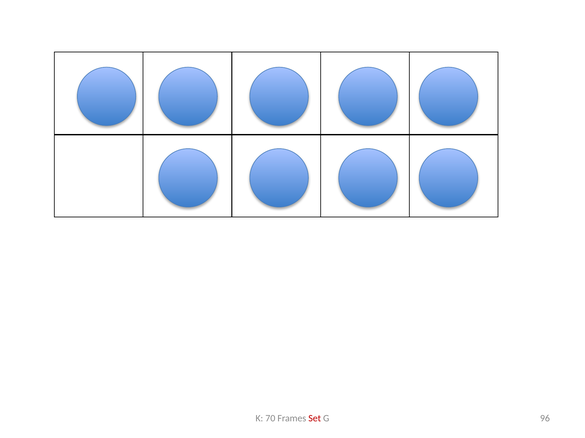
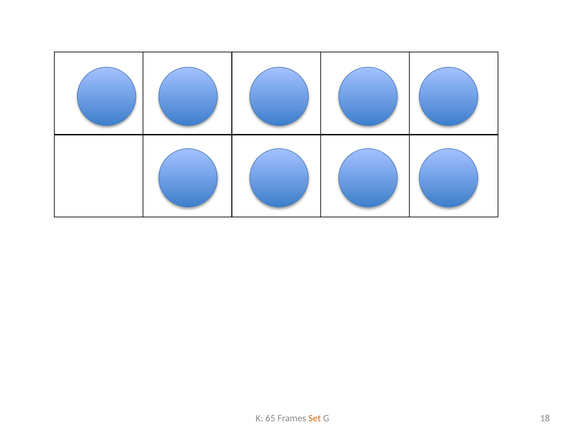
70: 70 -> 65
Set colour: red -> orange
96: 96 -> 18
